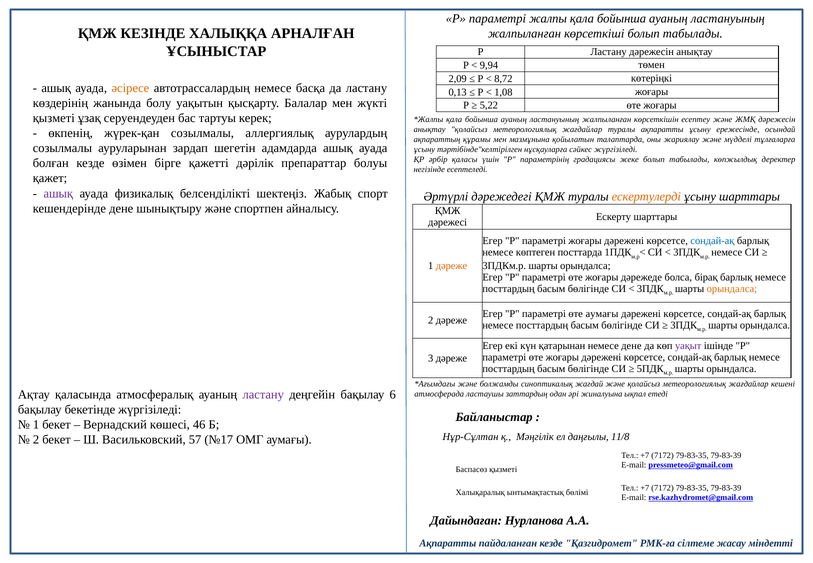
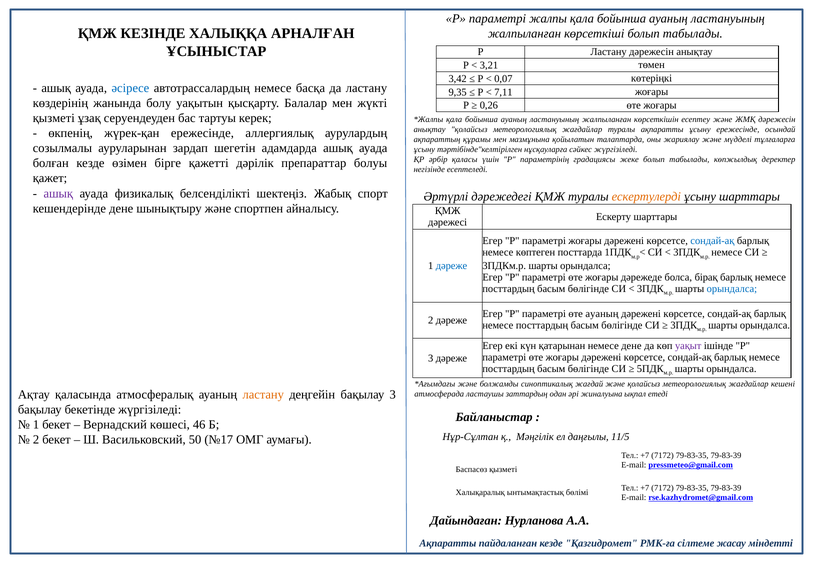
9,94: 9,94 -> 3,21
2,09: 2,09 -> 3,42
8,72: 8,72 -> 0,07
әсіресе colour: orange -> blue
0,13: 0,13 -> 9,35
1,08: 1,08 -> 7,11
5,22: 5,22 -> 0,26
жүрек-қан созылмалы: созылмалы -> ережесінде
дәреже at (452, 266) colour: orange -> blue
орындалса at (732, 289) colour: orange -> blue
өте аумағы: аумағы -> ауаның
ластану at (263, 394) colour: purple -> orange
бақылау 6: 6 -> 3
11/8: 11/8 -> 11/5
57: 57 -> 50
